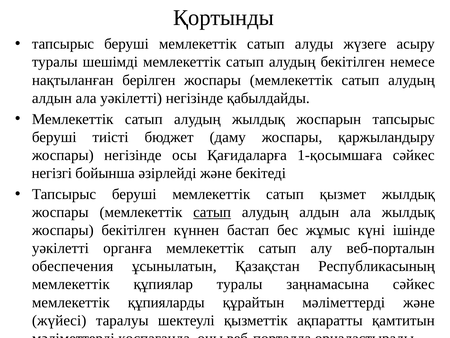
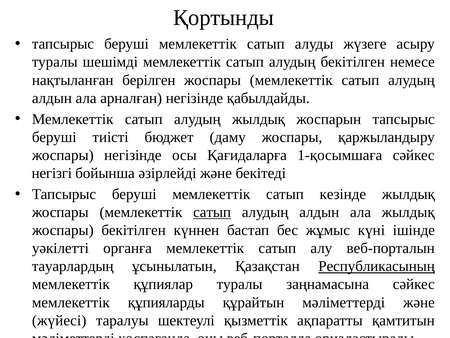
уәкiлеттi: уәкiлеттi -> арналған
қызмет: қызмет -> кезінде
обеспечения: обеспечения -> тауарлардың
Республикасының underline: none -> present
